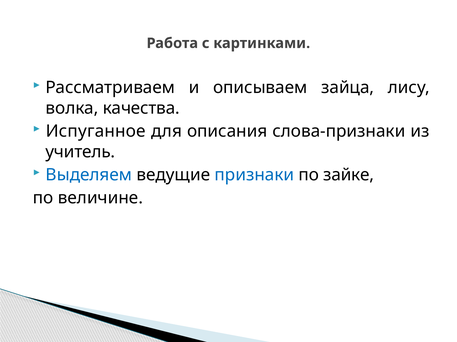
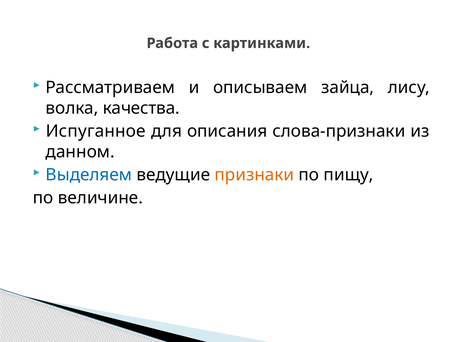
учитель: учитель -> данном
признаки colour: blue -> orange
зайке: зайке -> пищу
